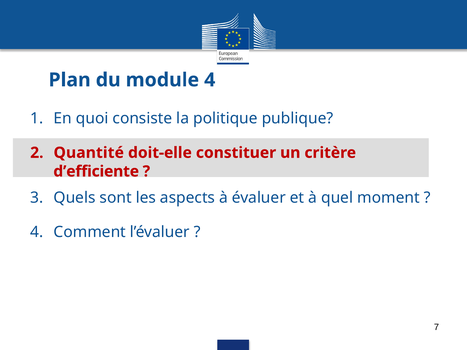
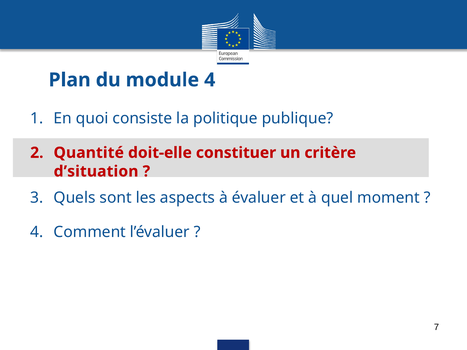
d’efficiente: d’efficiente -> d’situation
